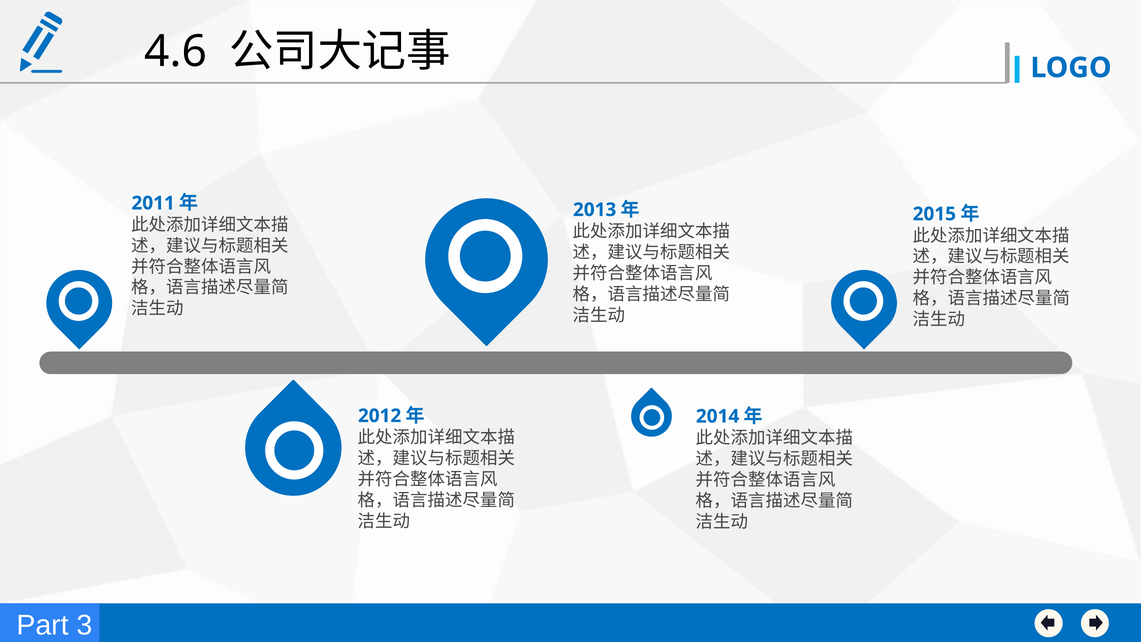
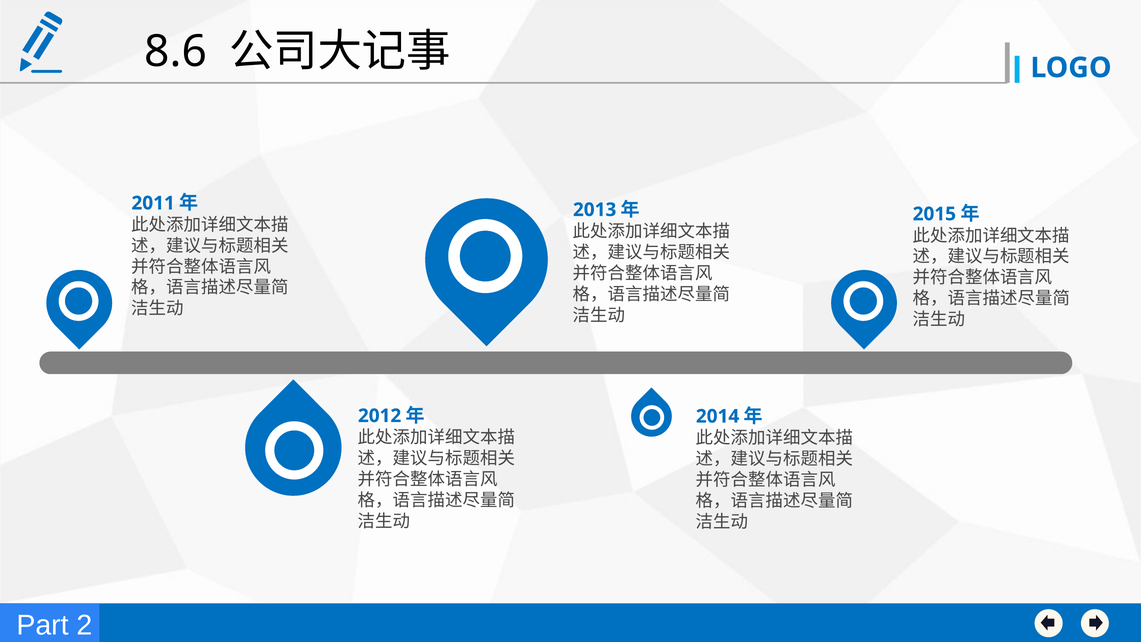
4.6: 4.6 -> 8.6
3: 3 -> 2
